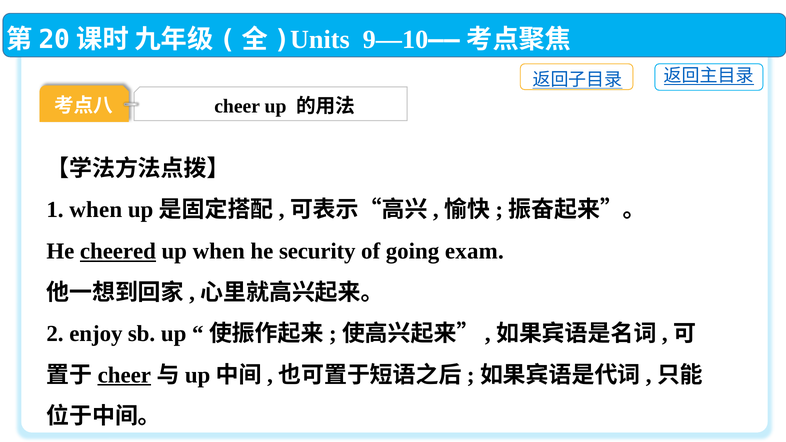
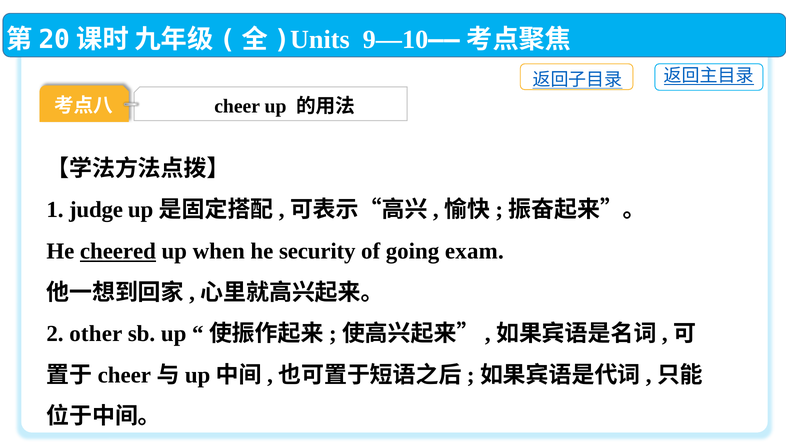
1 when: when -> judge
enjoy: enjoy -> other
cheer at (124, 375) underline: present -> none
